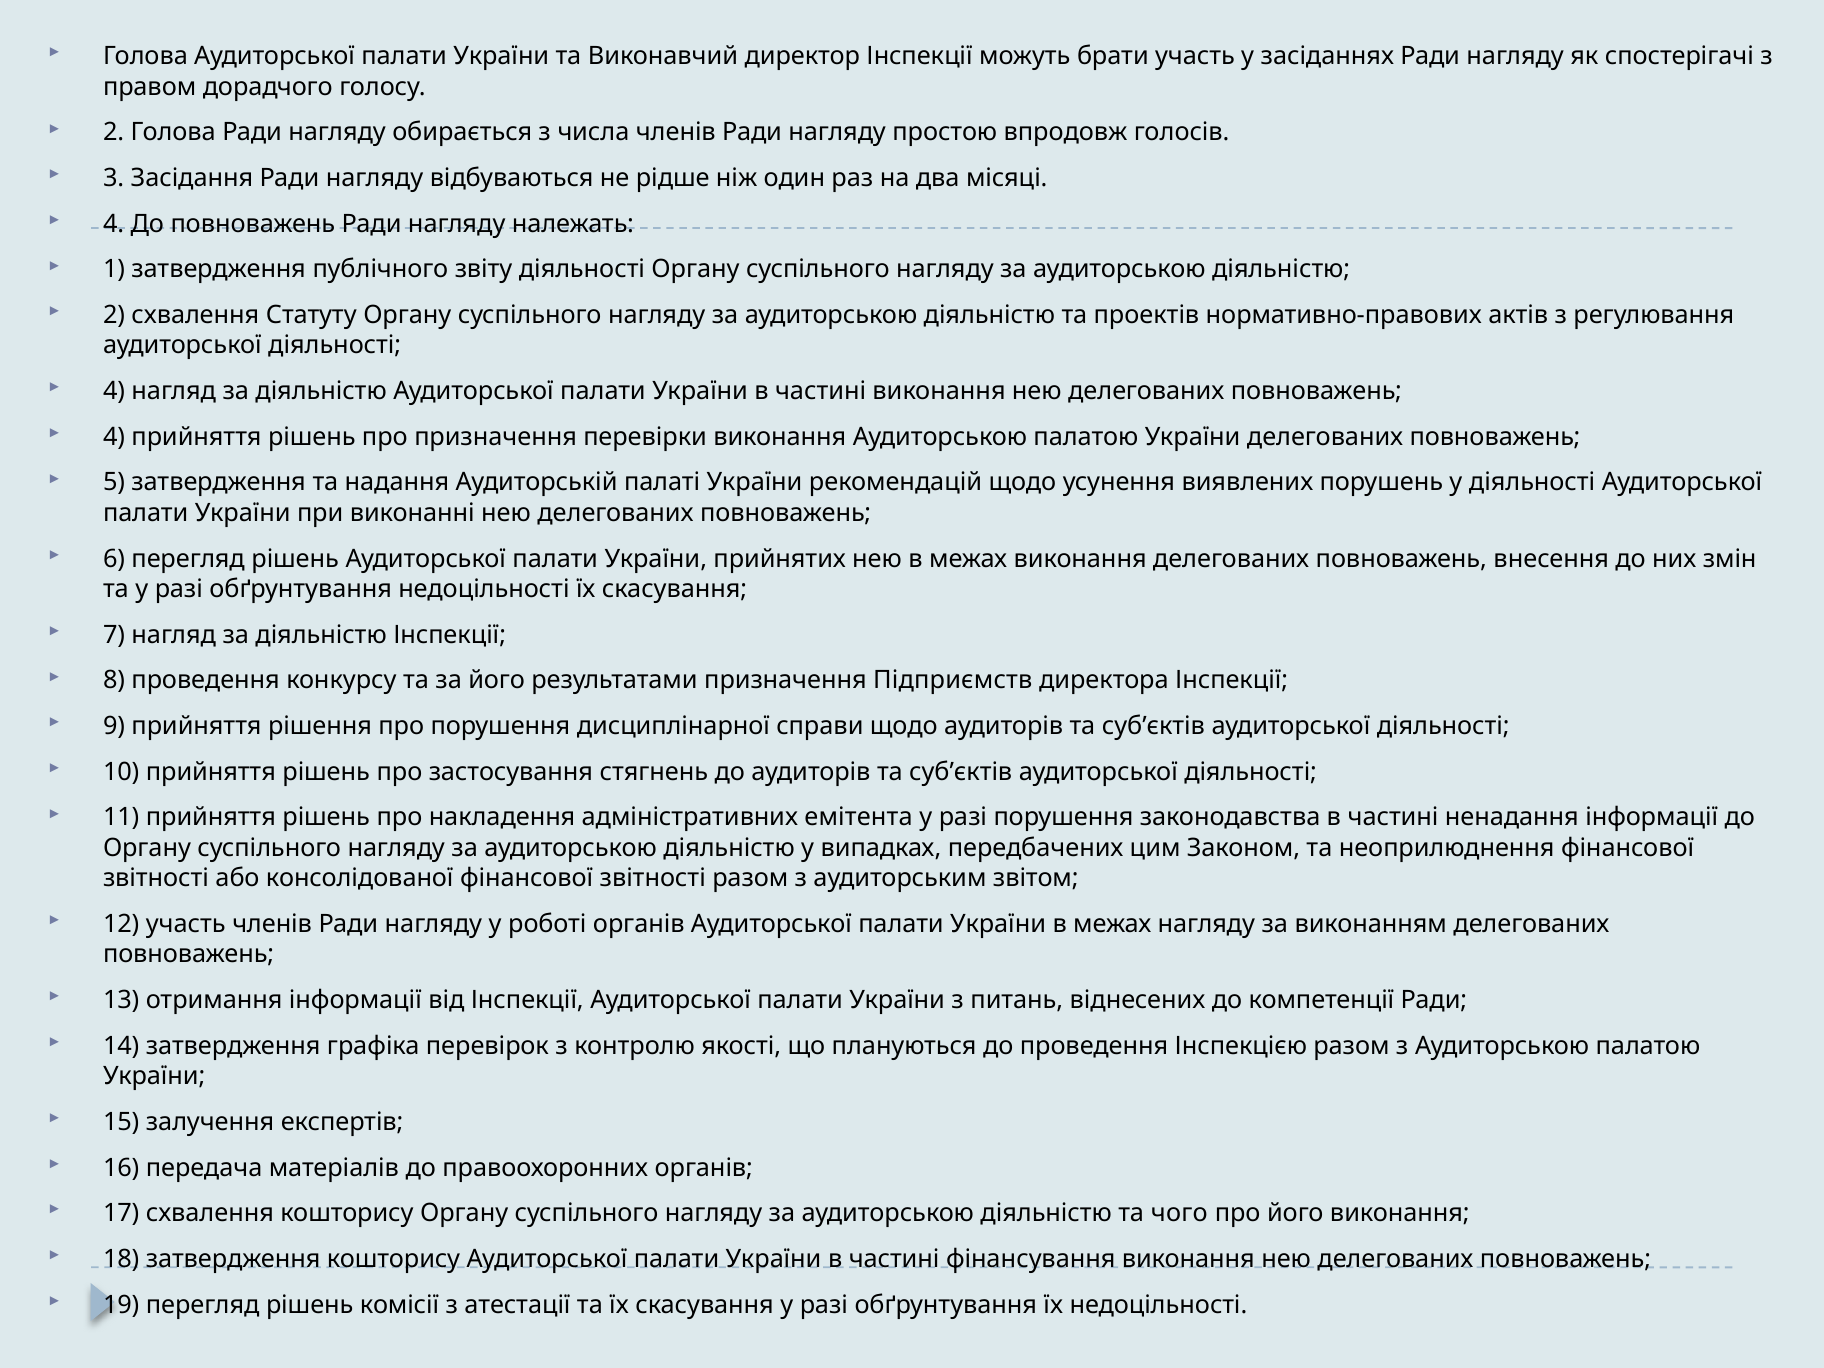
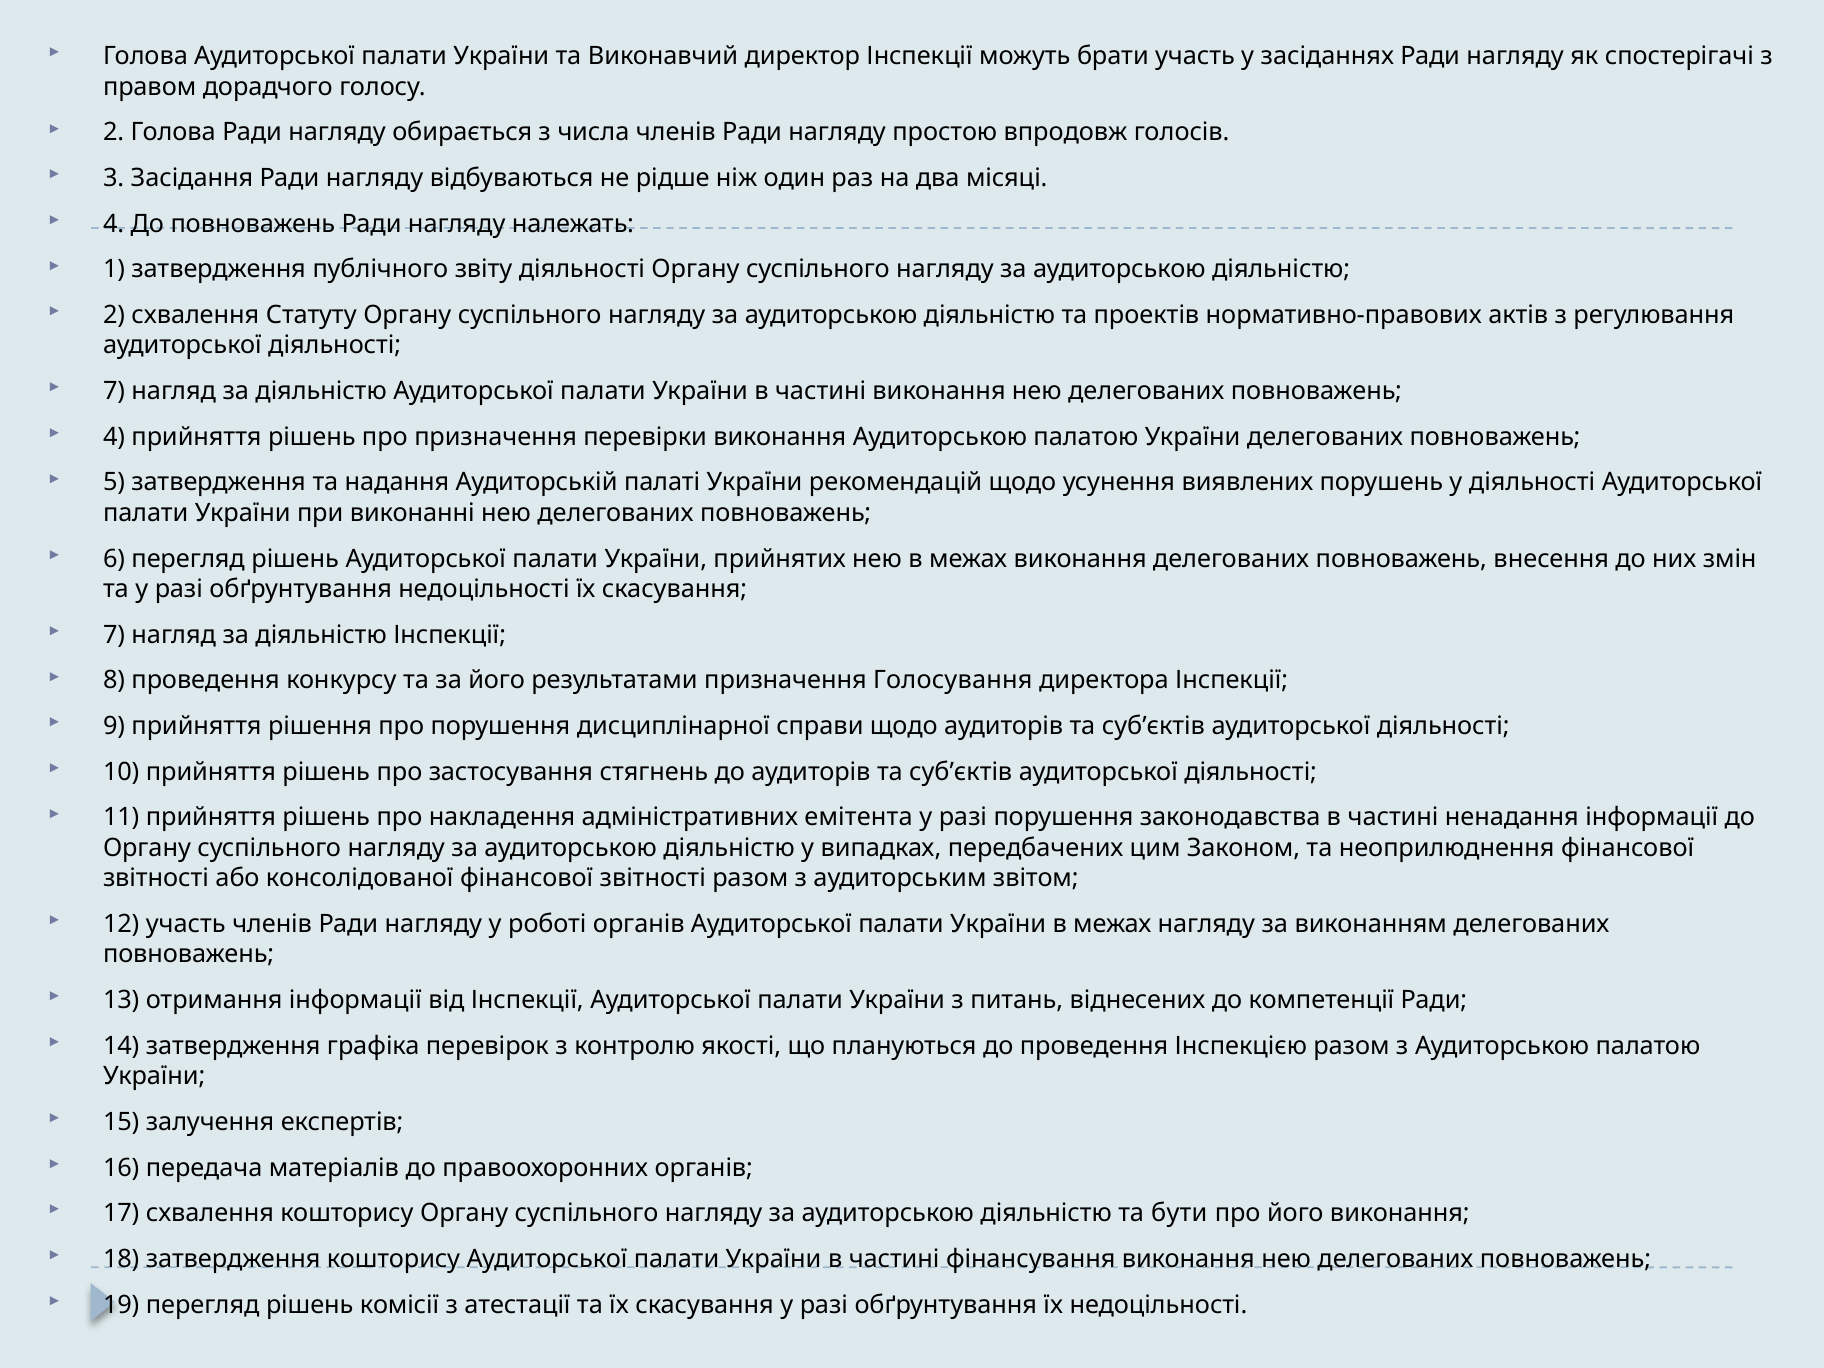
4 at (114, 391): 4 -> 7
Підприємств: Підприємств -> Голосування
чого: чого -> бути
